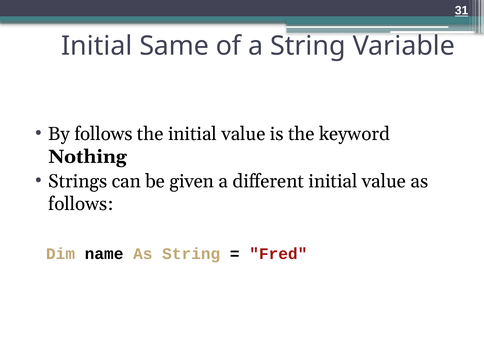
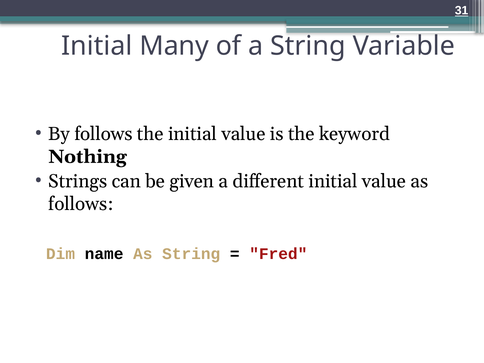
Same: Same -> Many
